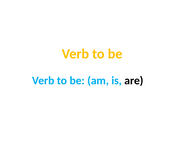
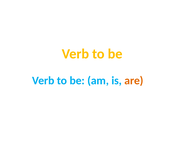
are colour: black -> orange
